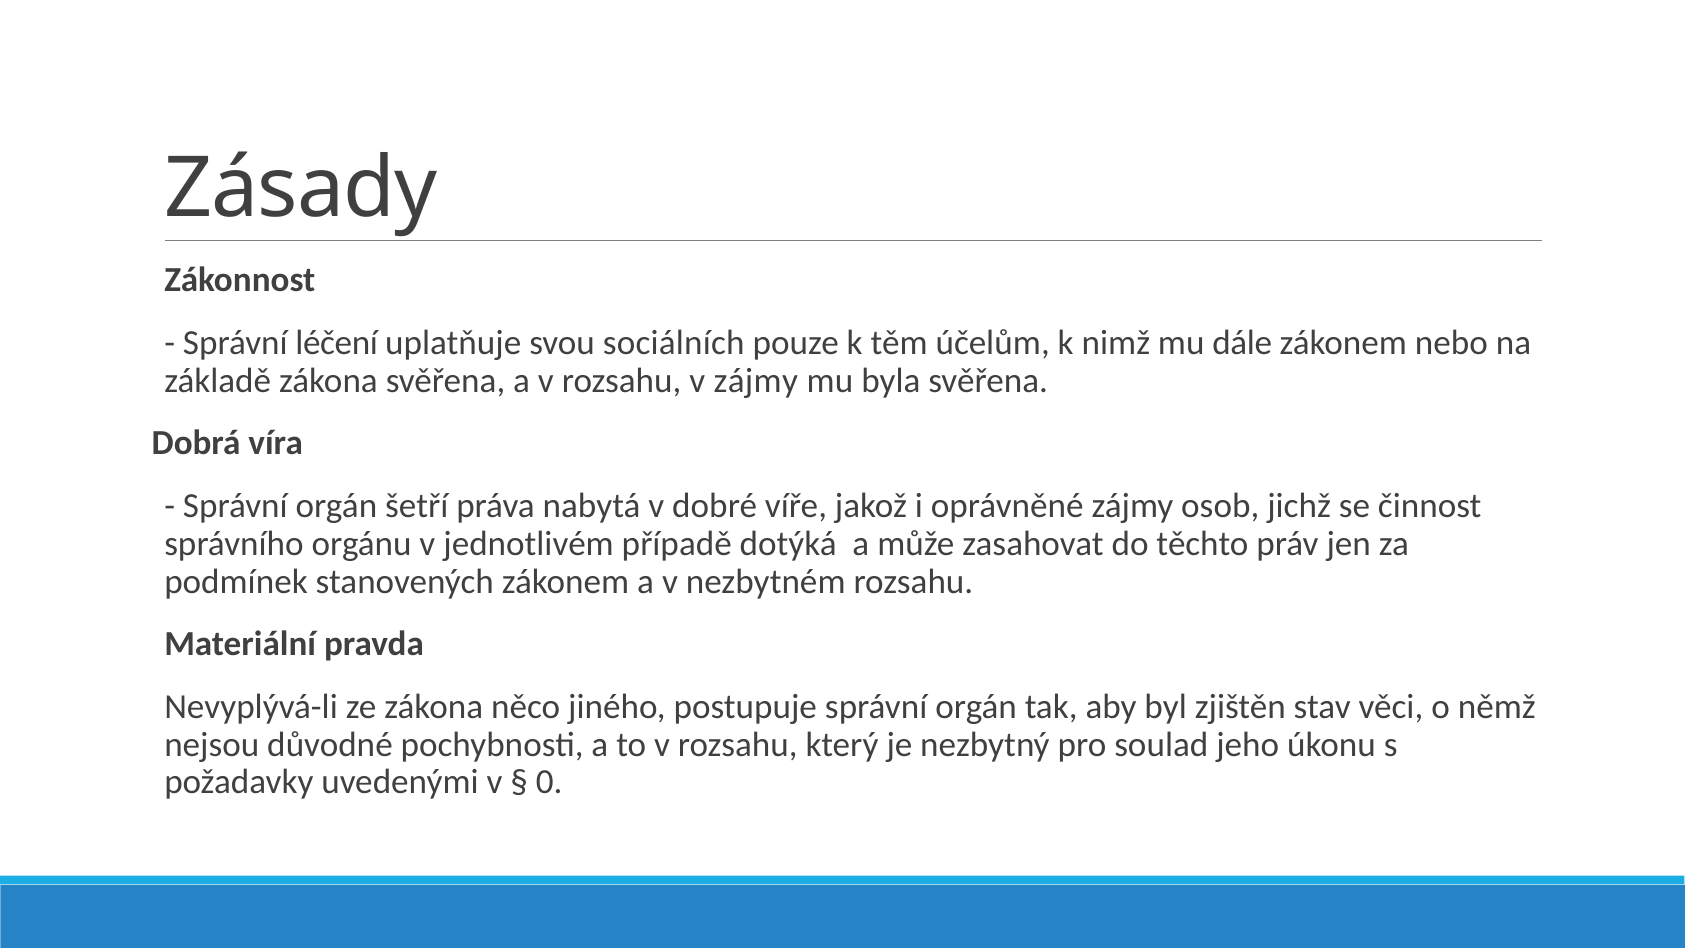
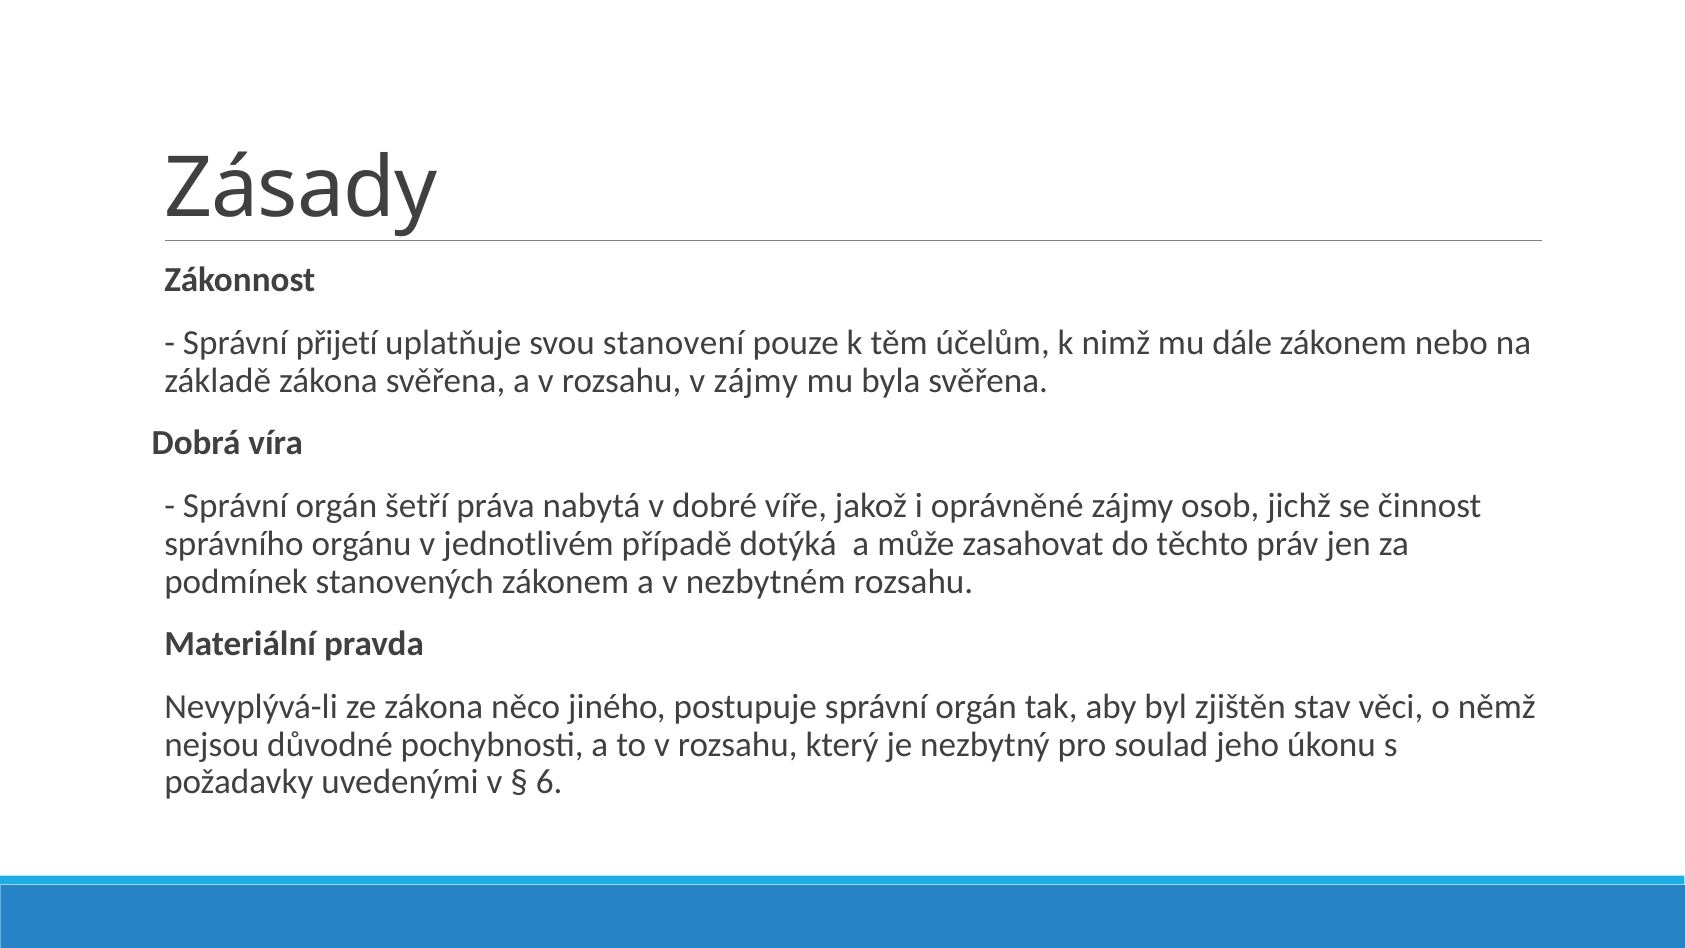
léčení: léčení -> přijetí
sociálních: sociálních -> stanovení
0: 0 -> 6
